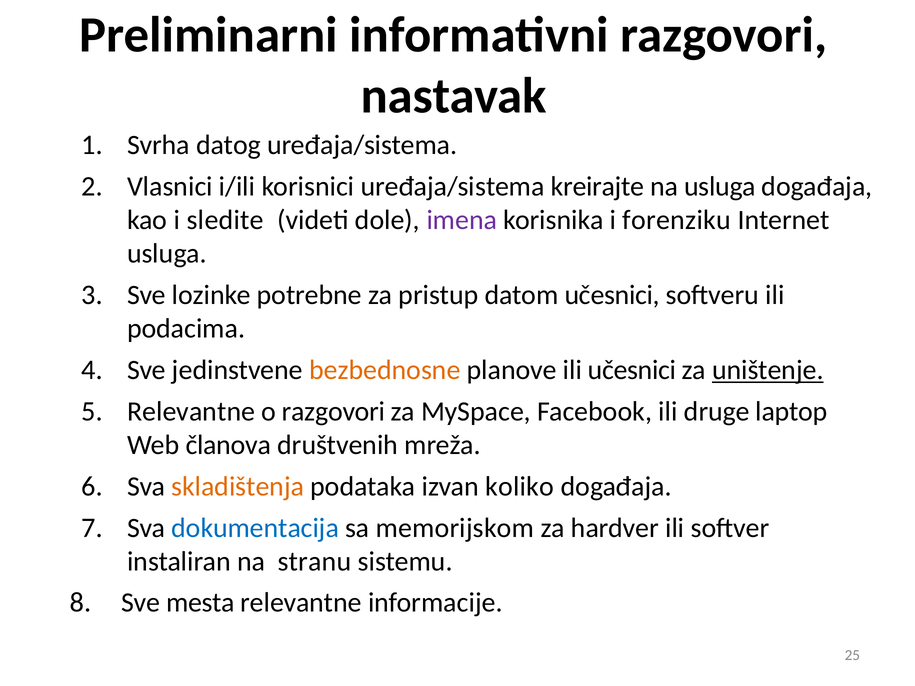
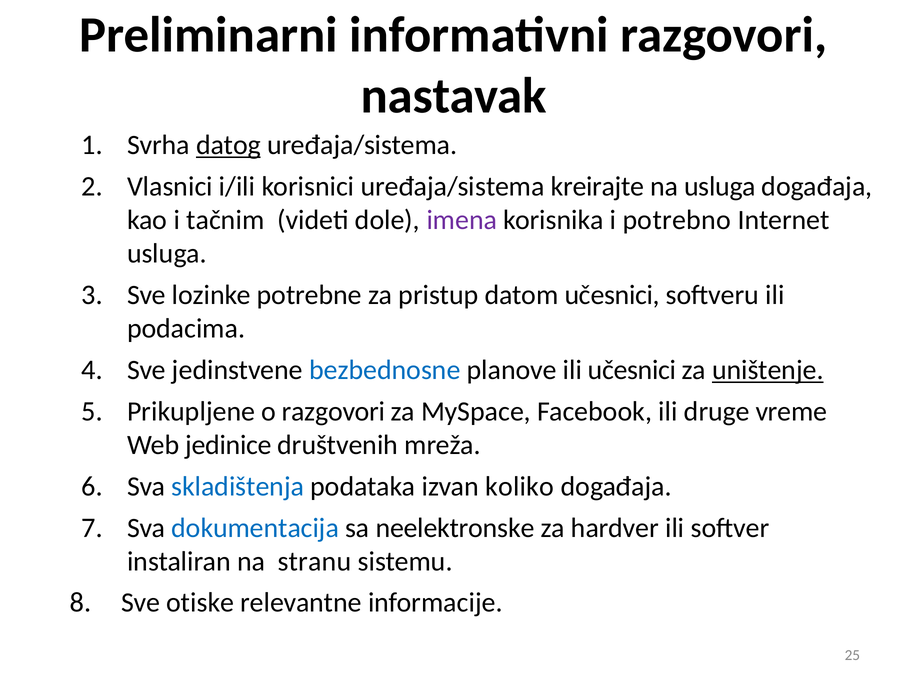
datog underline: none -> present
sledite: sledite -> tačnim
forenziku: forenziku -> potrebno
bezbednosne colour: orange -> blue
Relevantne at (191, 412): Relevantne -> Prikupljene
laptop: laptop -> vreme
članova: članova -> jedinice
skladištenja colour: orange -> blue
memorijskom: memorijskom -> neelektronske
mesta: mesta -> otiske
